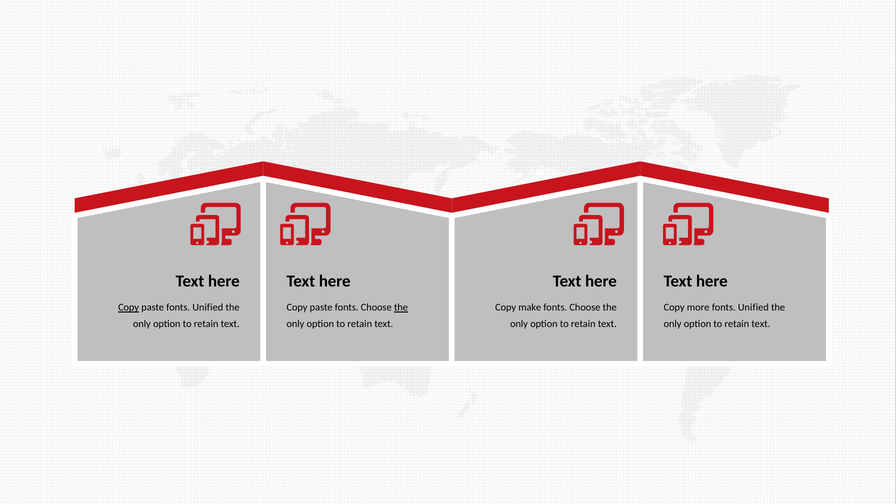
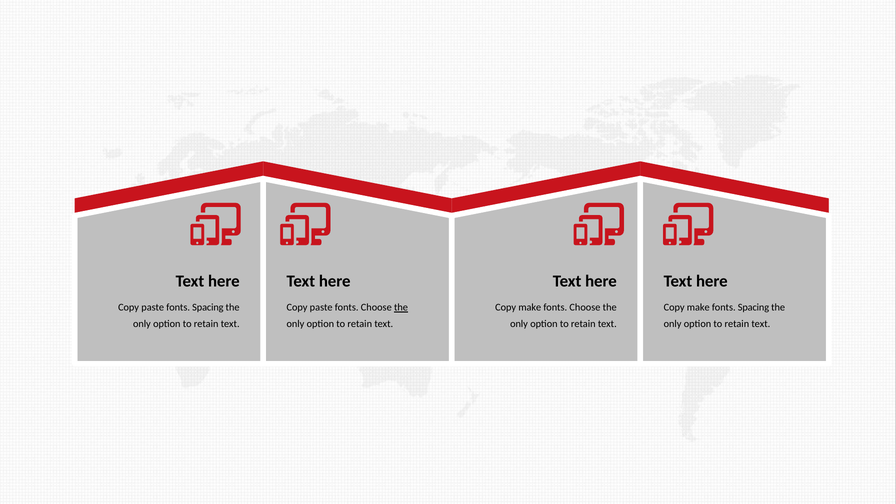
Copy at (129, 308) underline: present -> none
paste fonts Unified: Unified -> Spacing
more at (698, 308): more -> make
Unified at (753, 308): Unified -> Spacing
